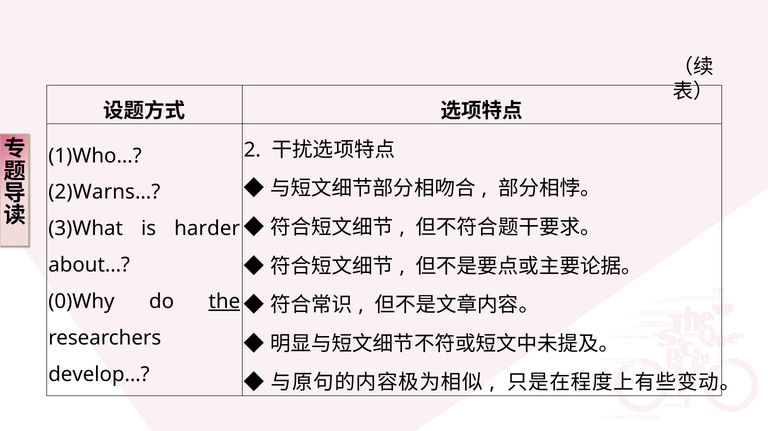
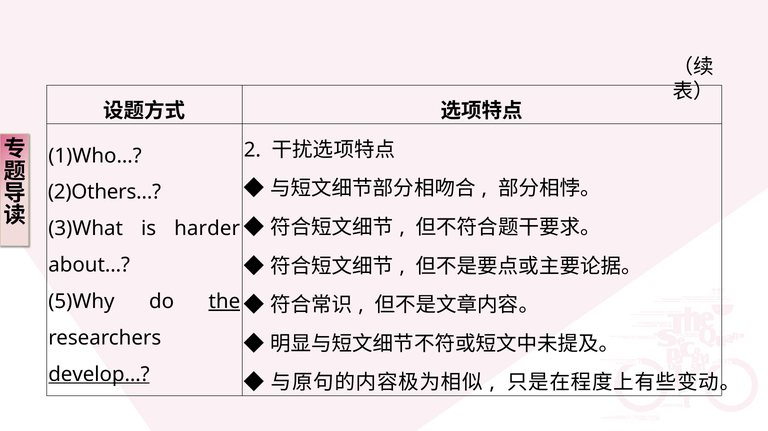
2)Warns…: 2)Warns… -> 2)Others…
0)Why: 0)Why -> 5)Why
develop… underline: none -> present
